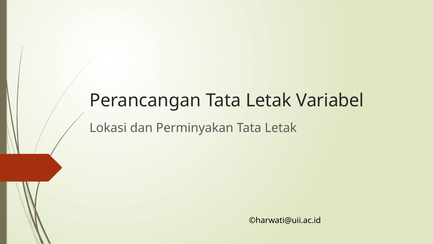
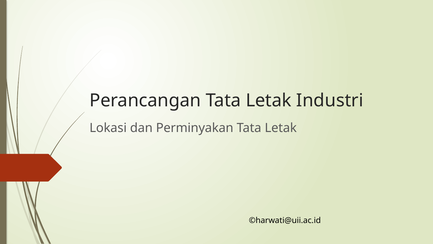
Variabel: Variabel -> Industri
